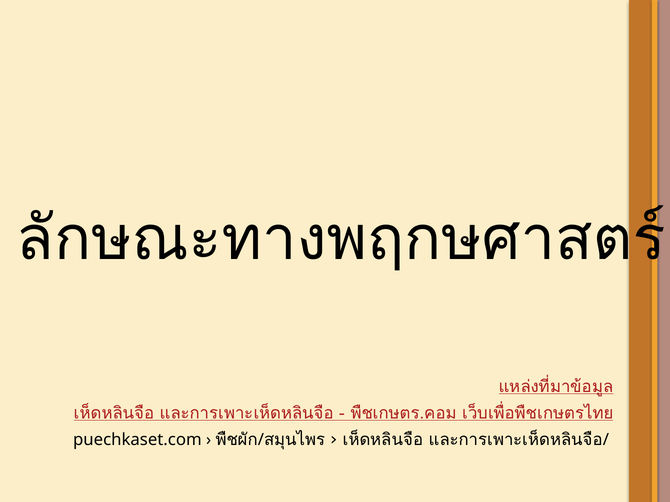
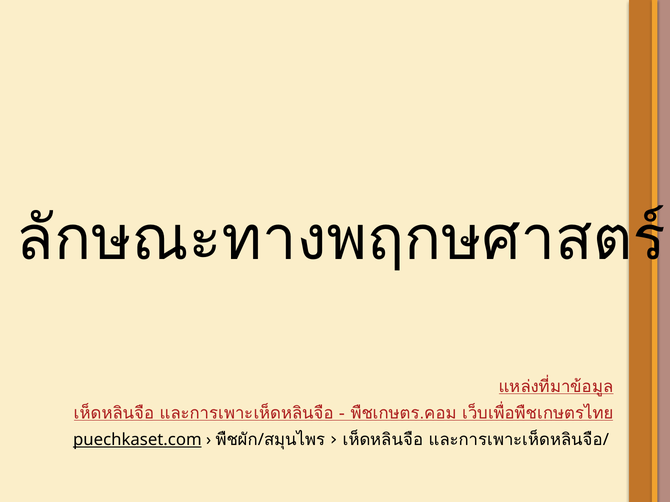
puechkaset.com underline: none -> present
